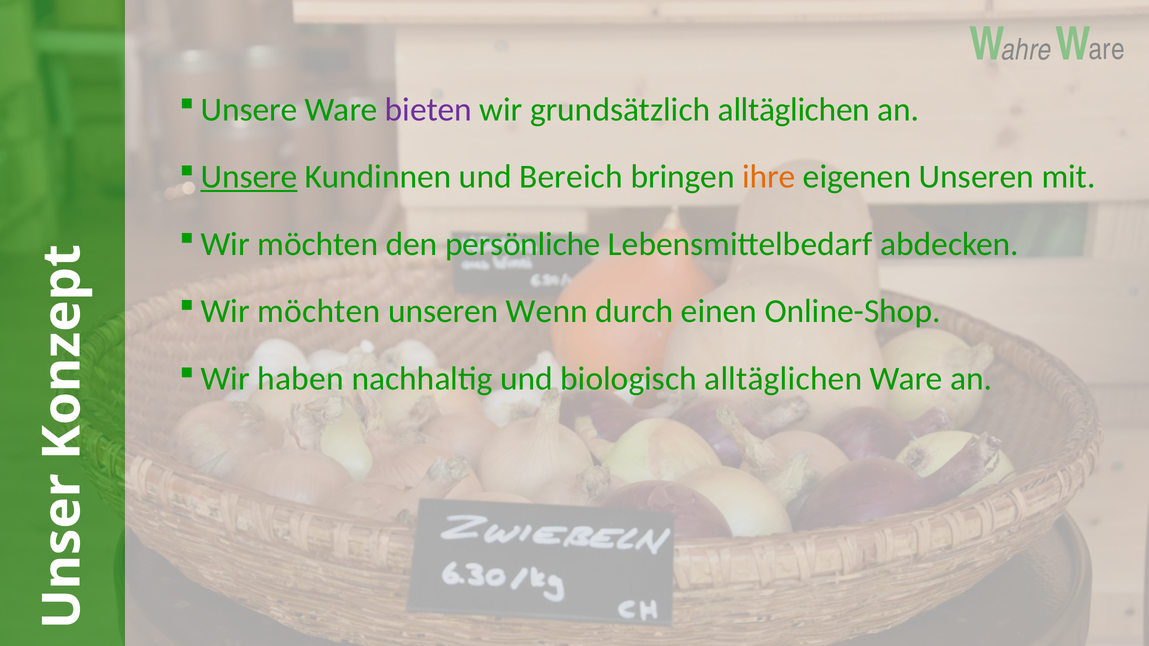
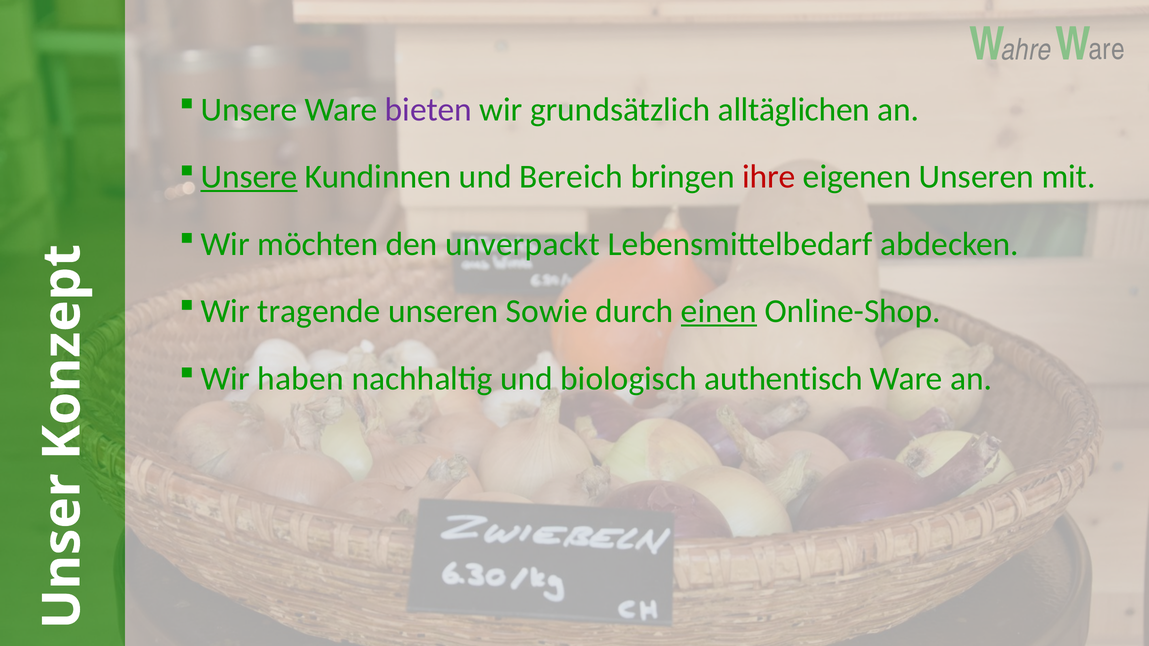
ihre colour: orange -> red
persönliche: persönliche -> unverpackt
möchten at (319, 311): möchten -> tragende
Wenn: Wenn -> Sowie
einen underline: none -> present
biologisch alltäglichen: alltäglichen -> authentisch
